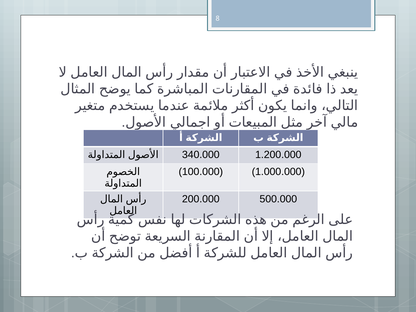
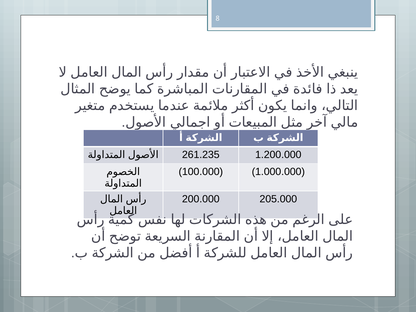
340.000: 340.000 -> 261.235
500.000: 500.000 -> 205.000
